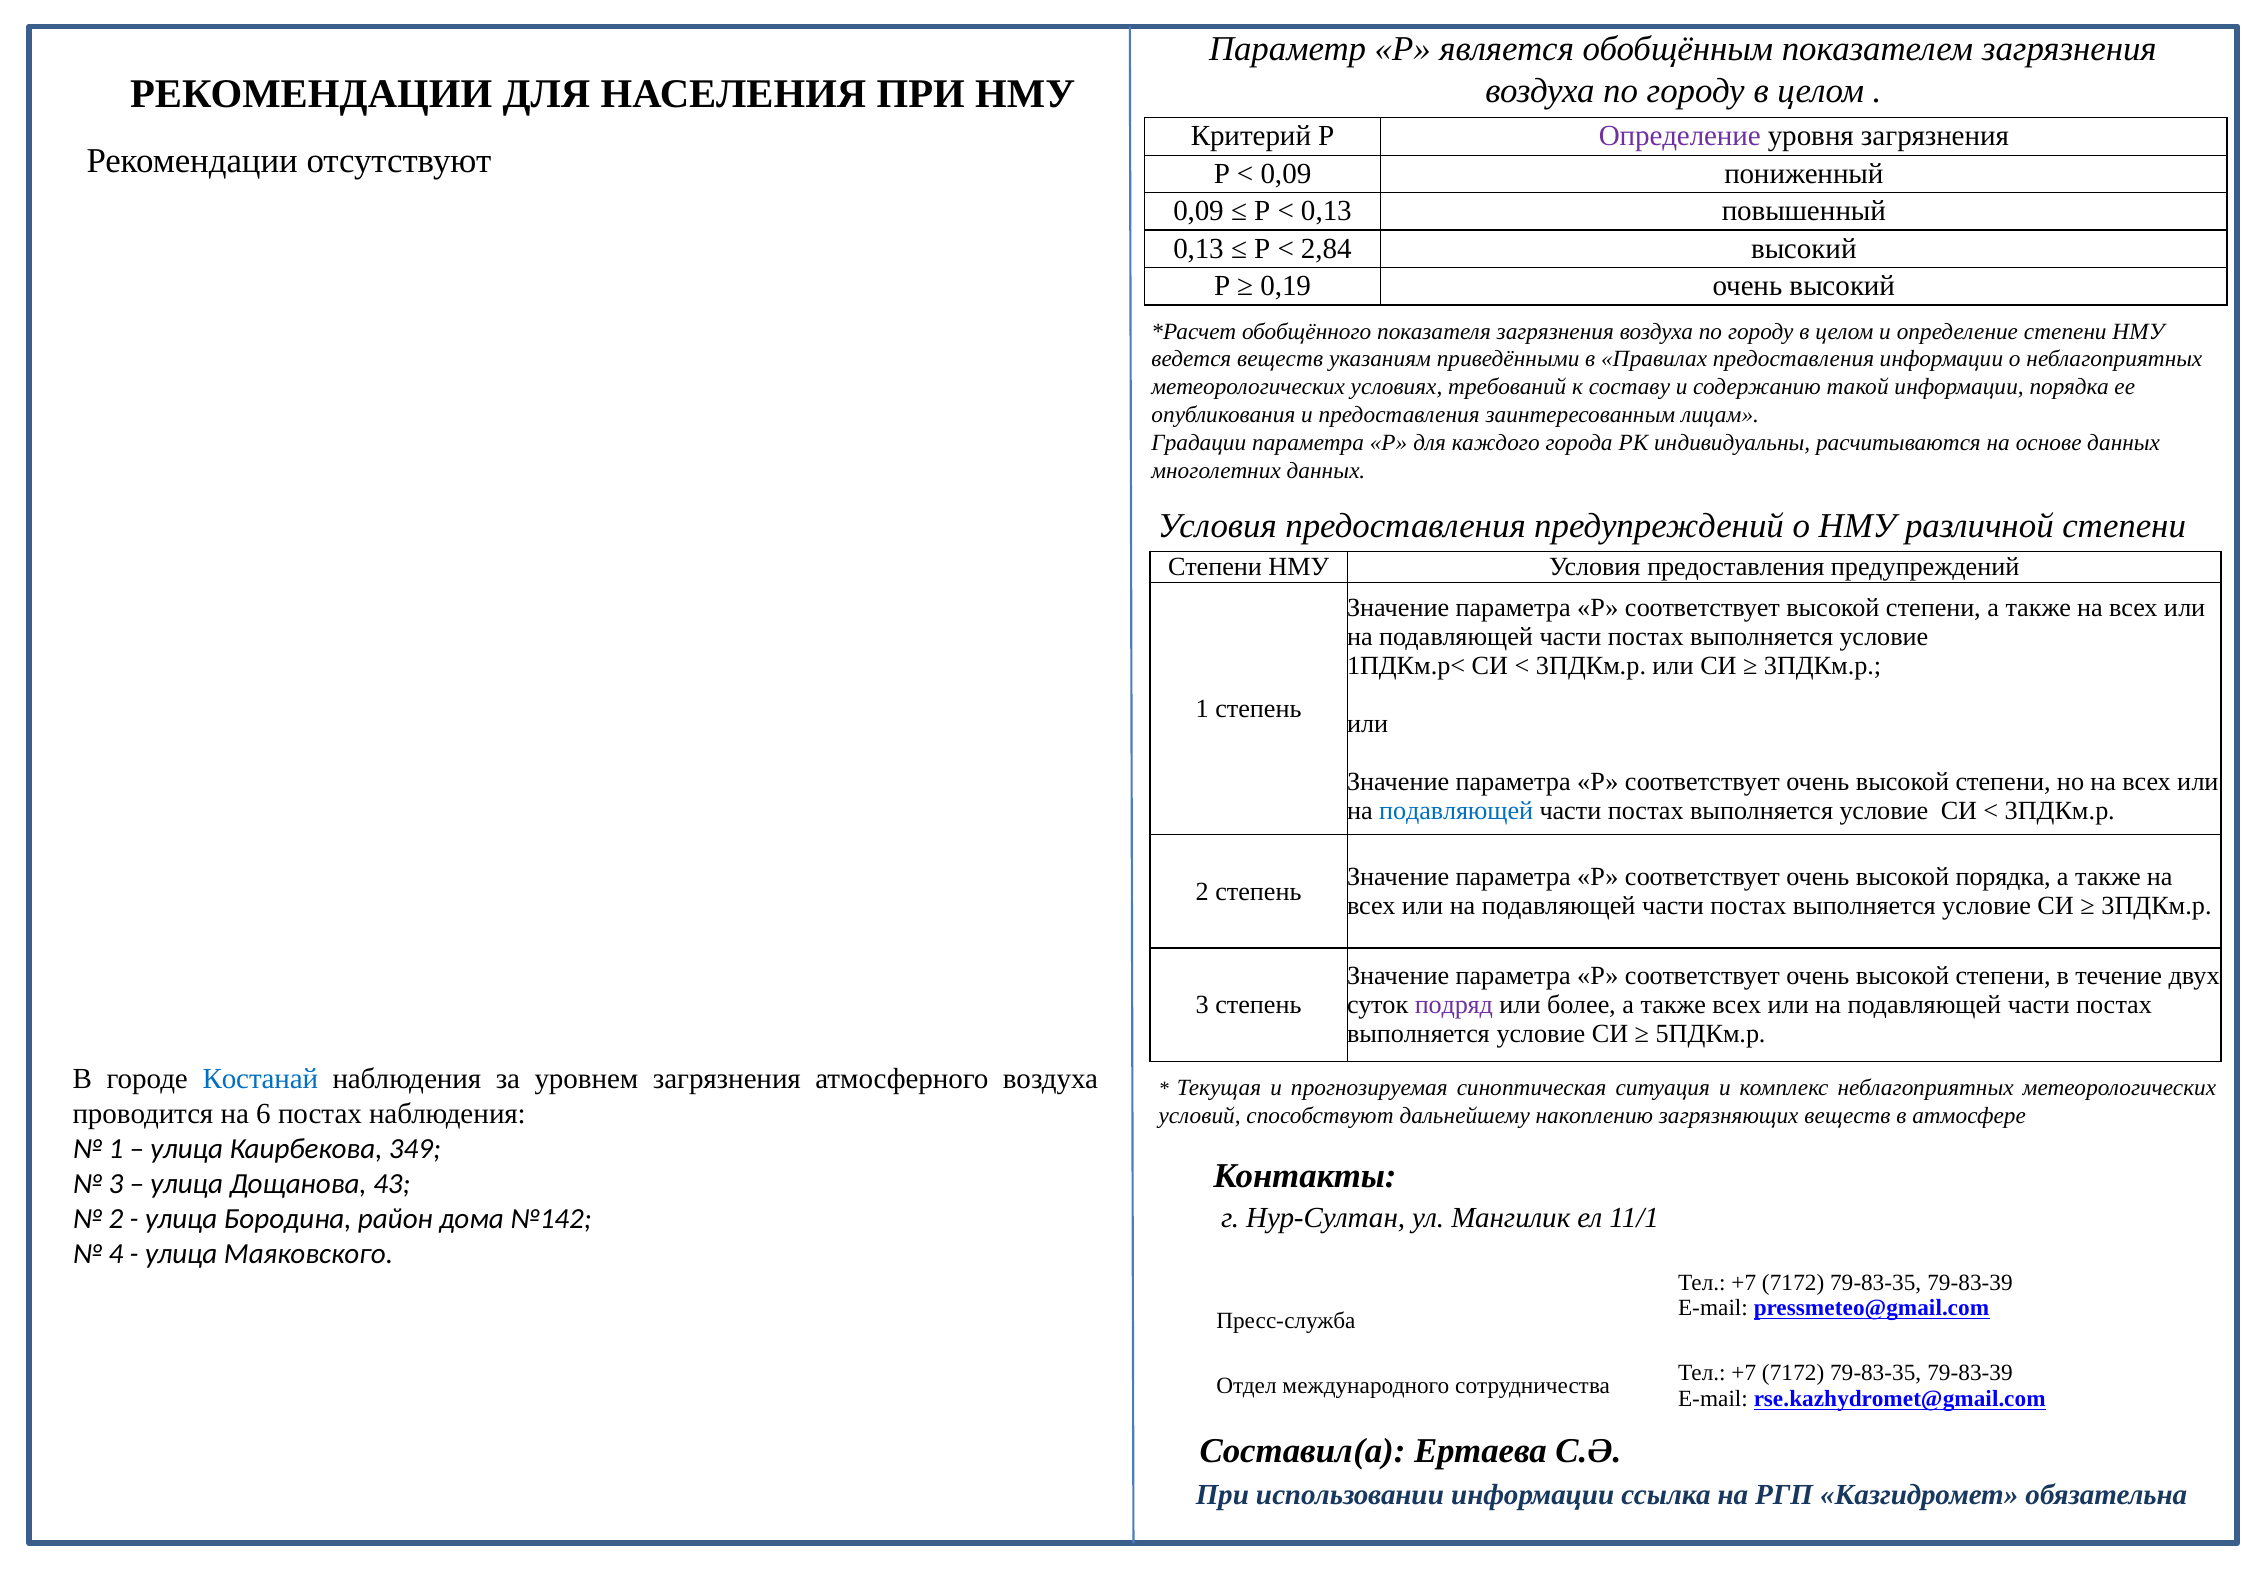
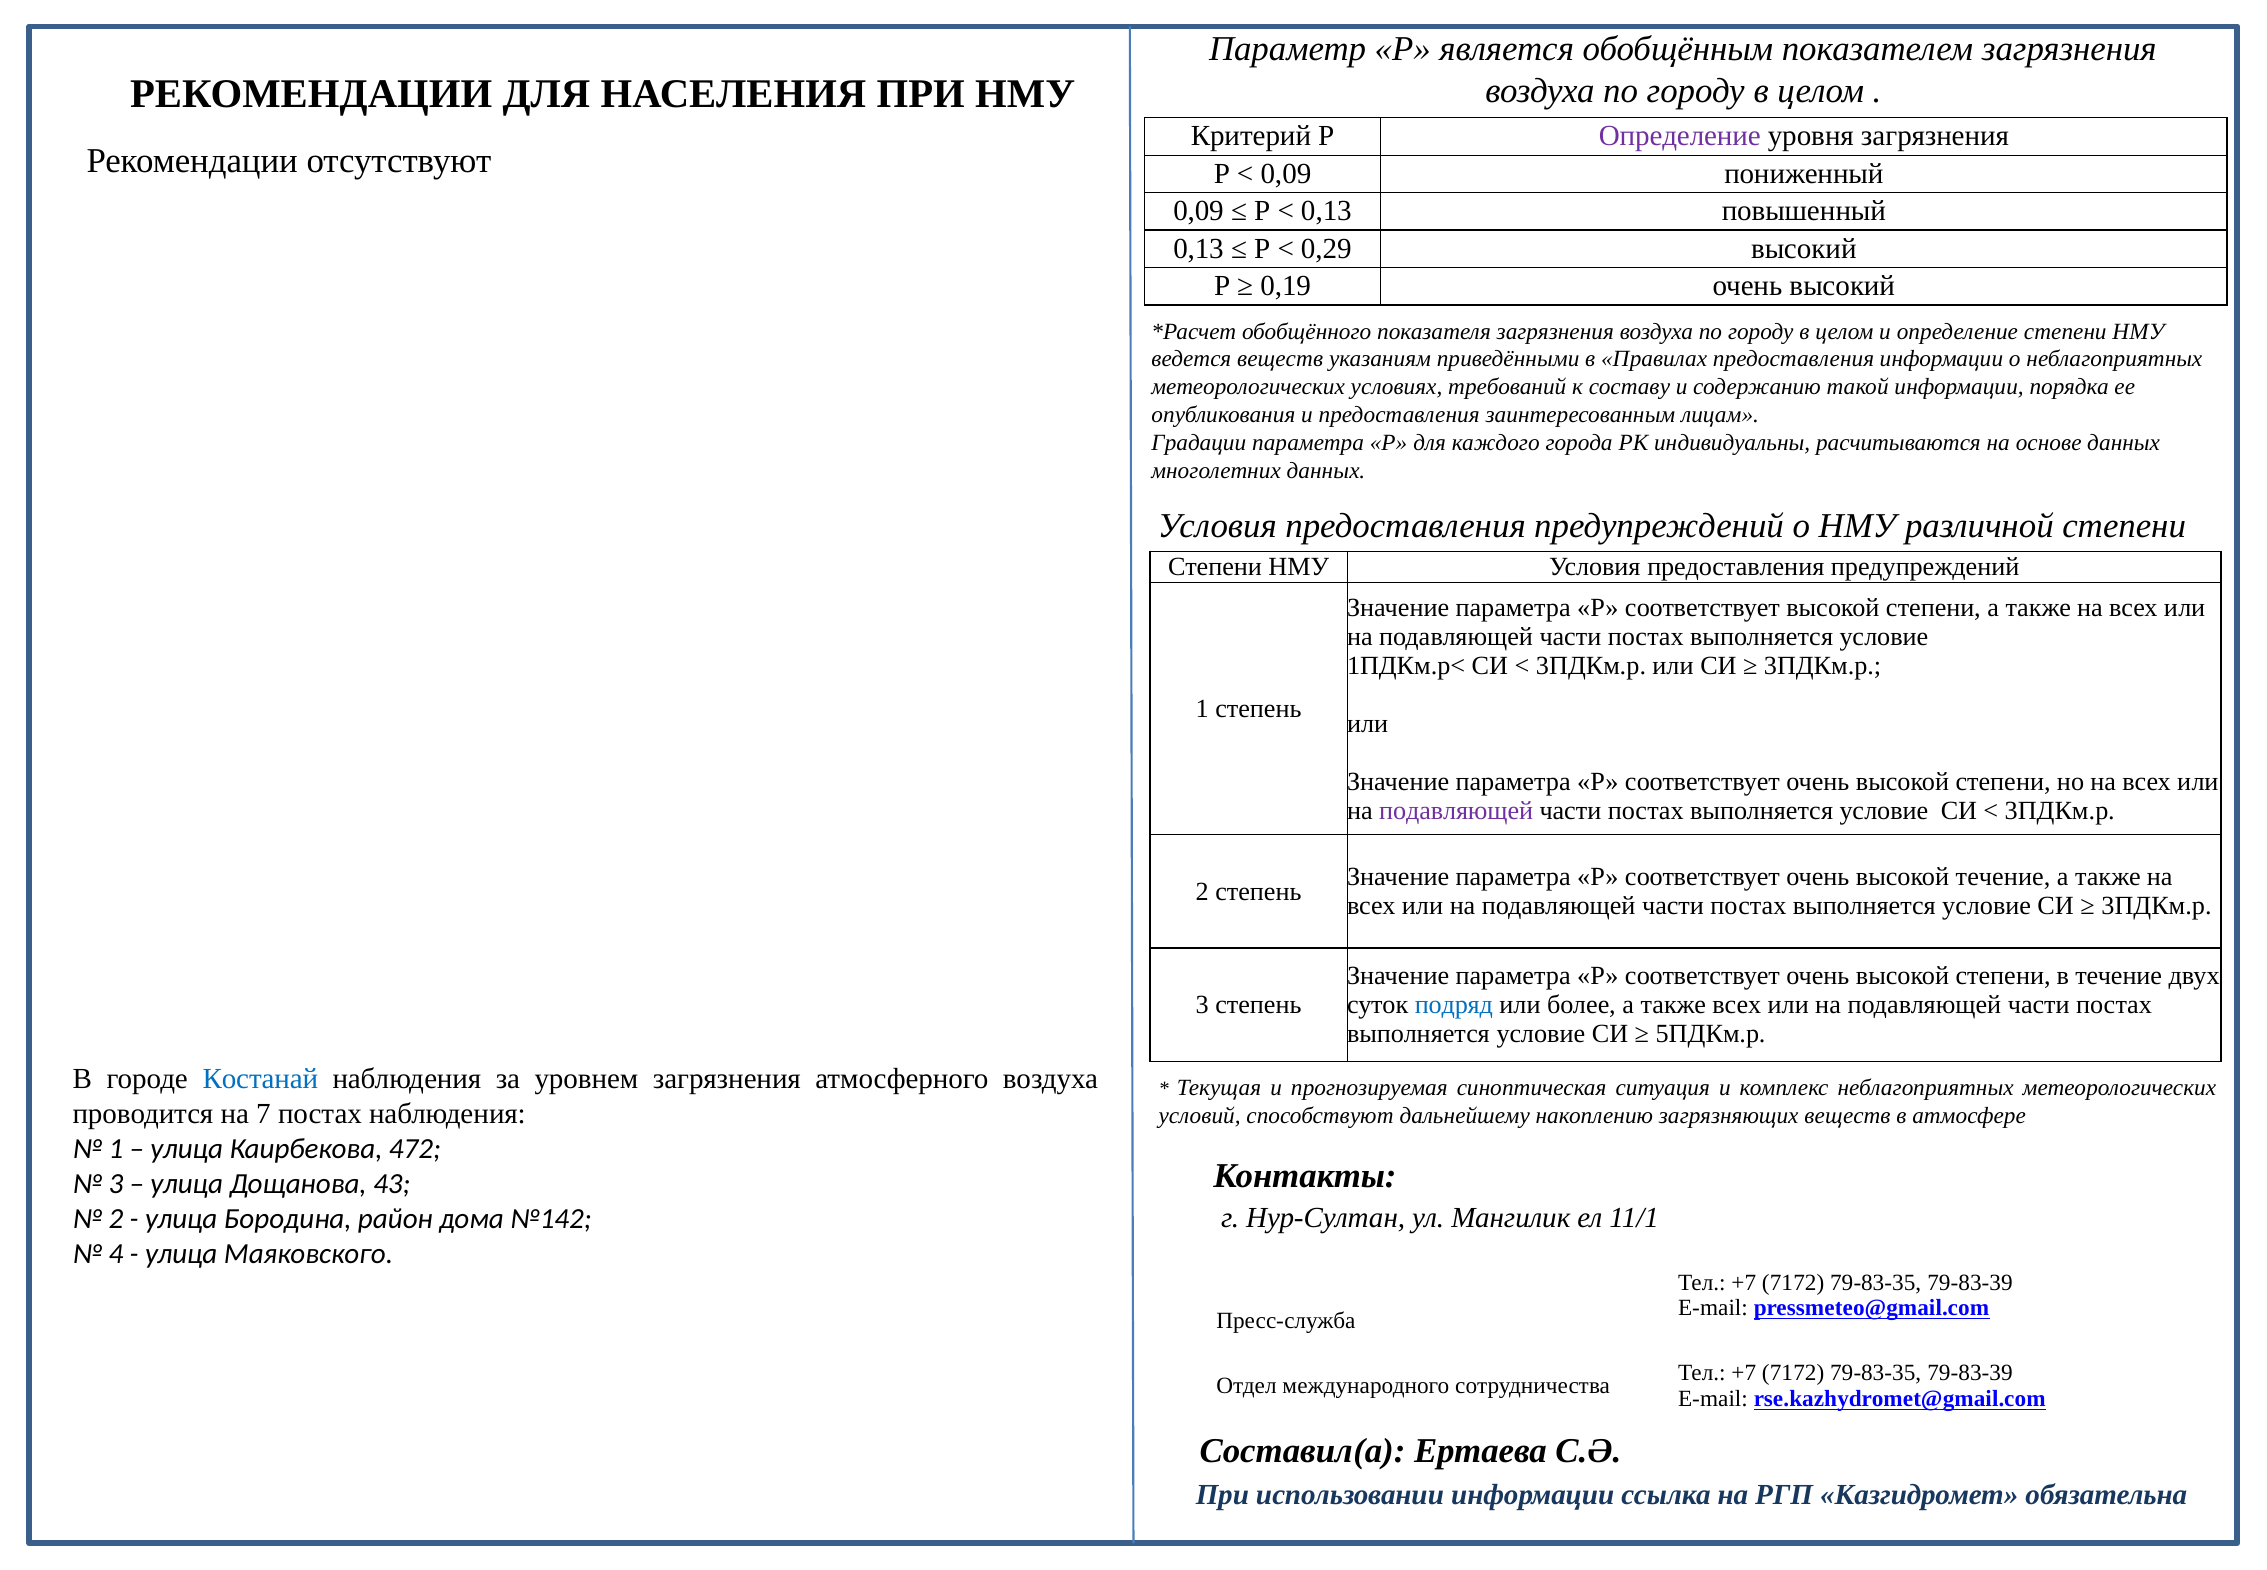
2,84: 2,84 -> 0,29
подавляющей at (1456, 810) colour: blue -> purple
высокой порядка: порядка -> течение
подряд colour: purple -> blue
6: 6 -> 7
349: 349 -> 472
